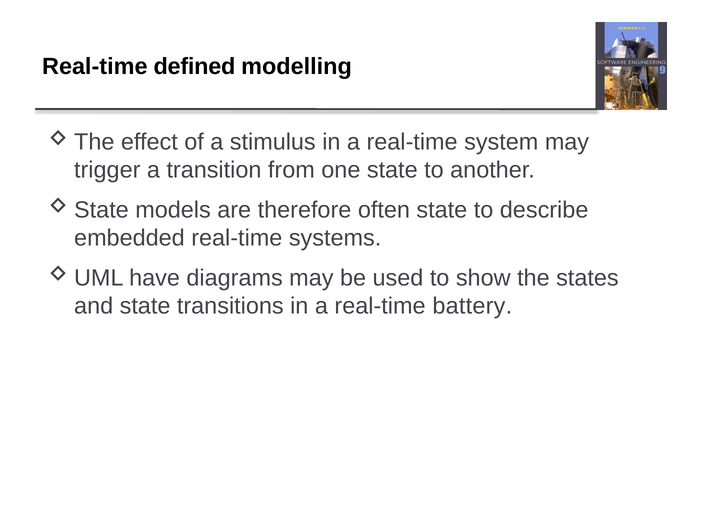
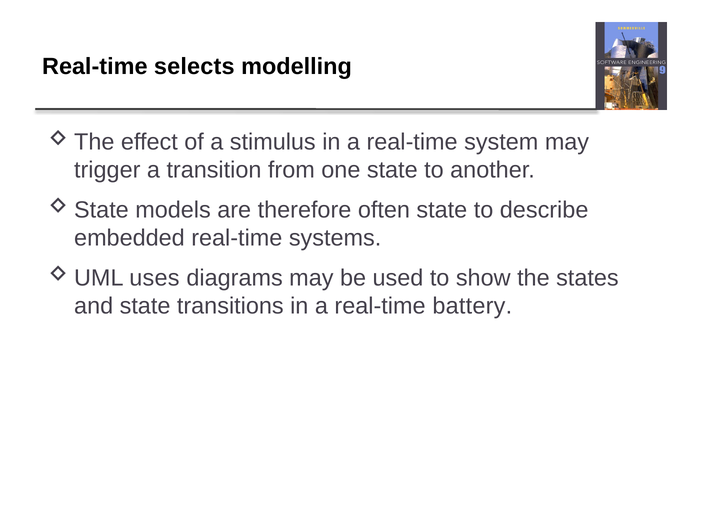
defined: defined -> selects
have: have -> uses
